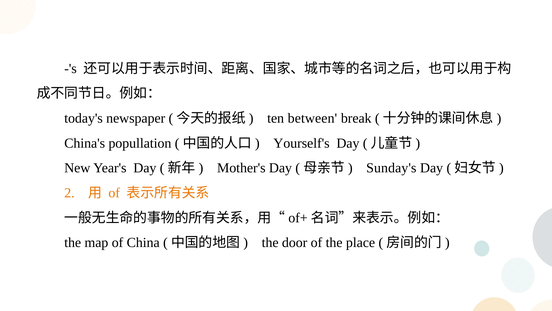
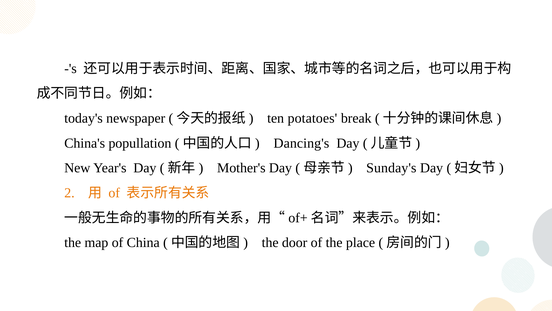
between: between -> potatoes
Yourself's: Yourself's -> Dancing's
